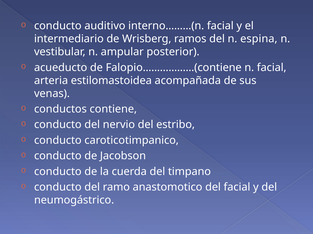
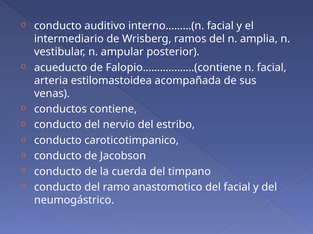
espina: espina -> amplia
